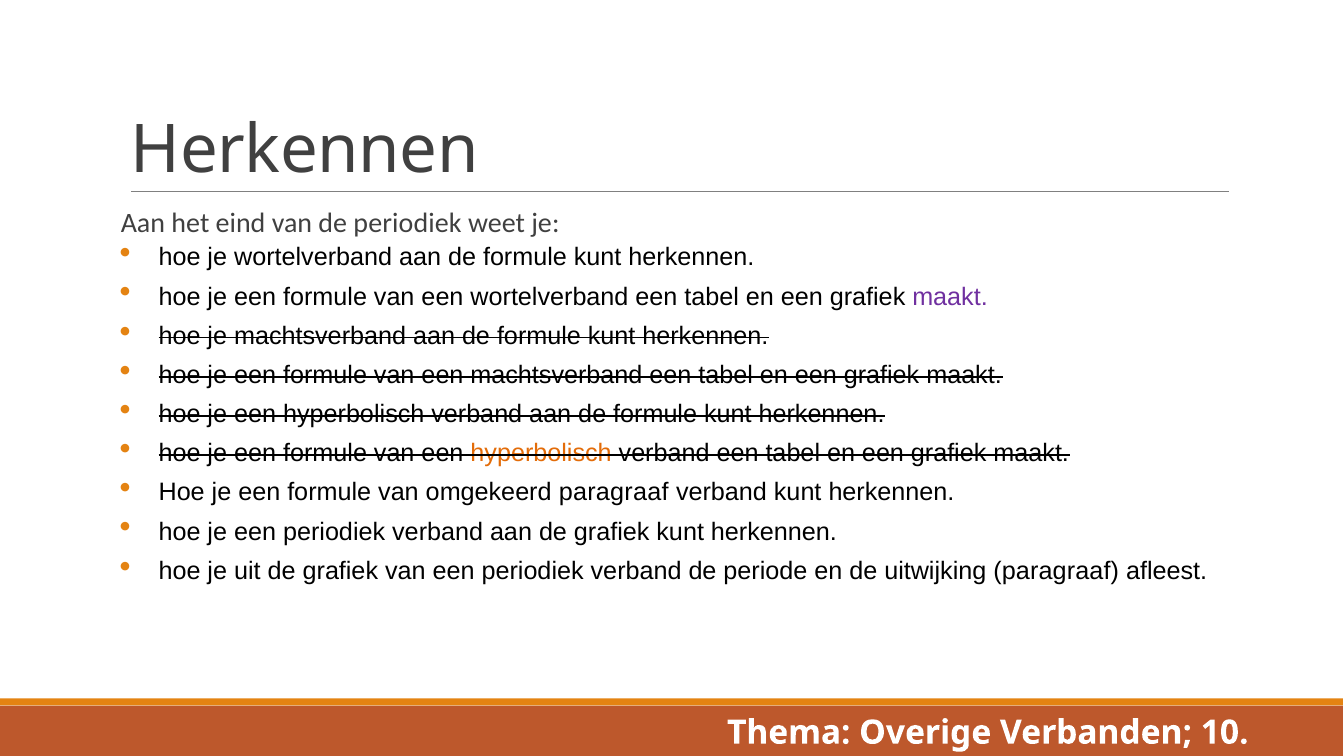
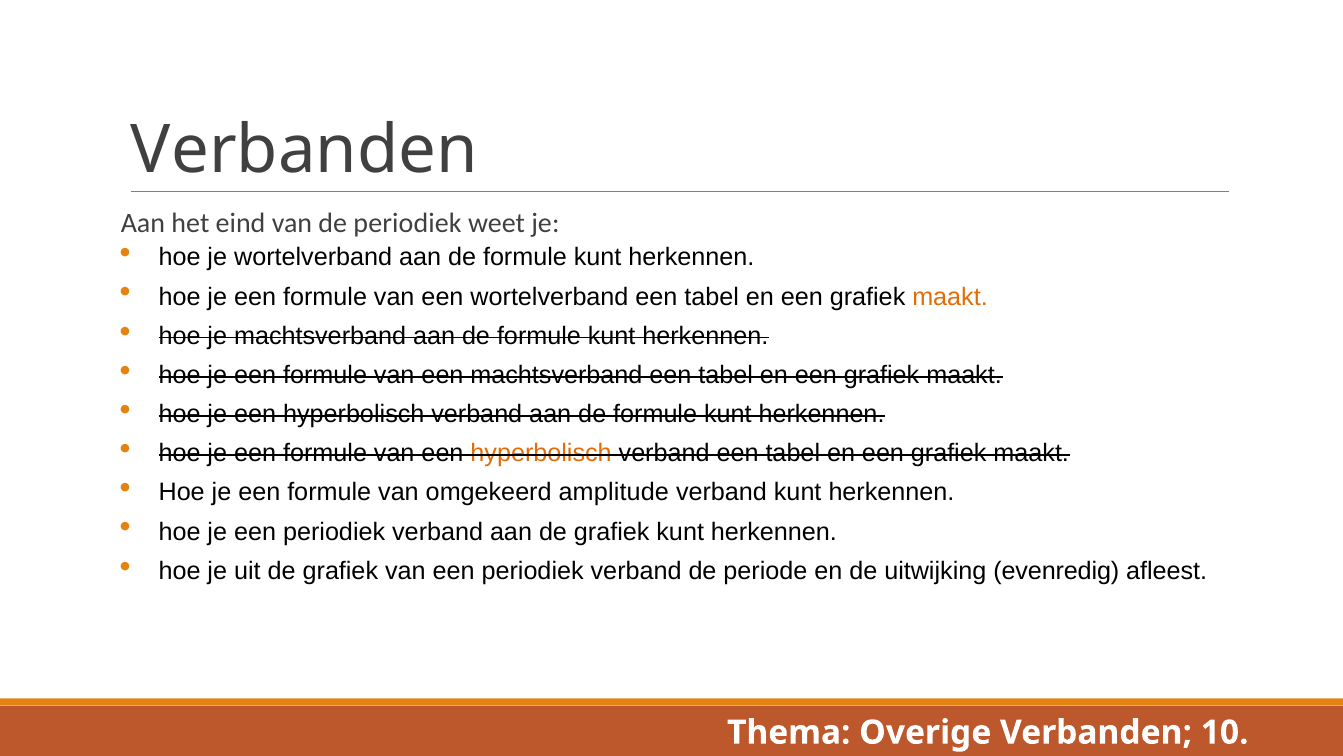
Herkennen at (305, 150): Herkennen -> Verbanden
maakt at (950, 297) colour: purple -> orange
omgekeerd paragraaf: paragraaf -> amplitude
uitwijking paragraaf: paragraaf -> evenredig
